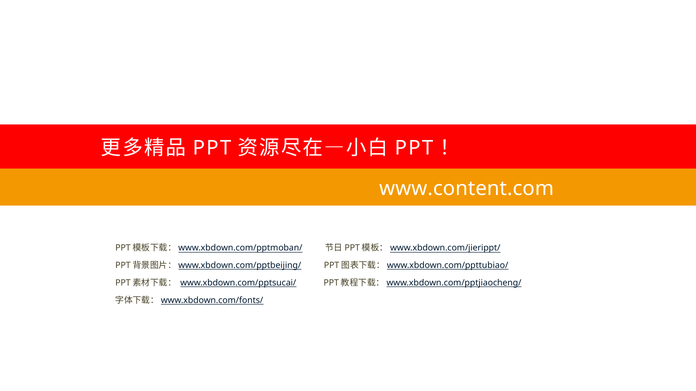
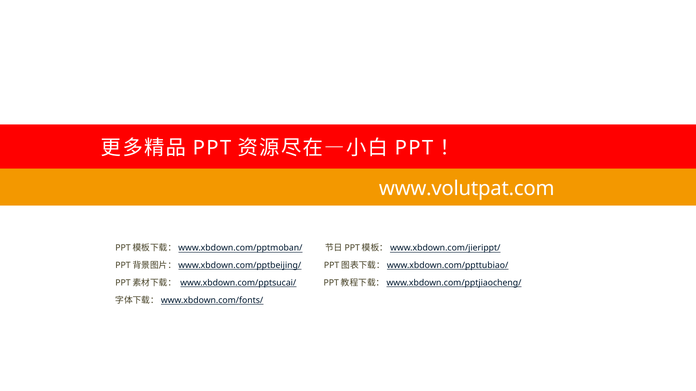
www.content.com: www.content.com -> www.volutpat.com
